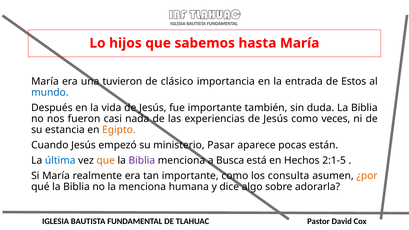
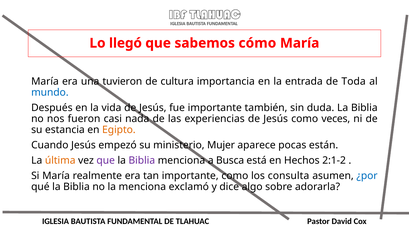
hijos: hijos -> llegó
hasta: hasta -> cómo
clásico: clásico -> cultura
Estos: Estos -> Toda
Pasar: Pasar -> Mujer
última colour: blue -> orange
que at (106, 161) colour: orange -> purple
2:1-5: 2:1-5 -> 2:1-2
¿por colour: orange -> blue
humana: humana -> exclamó
